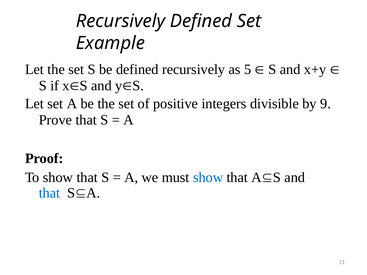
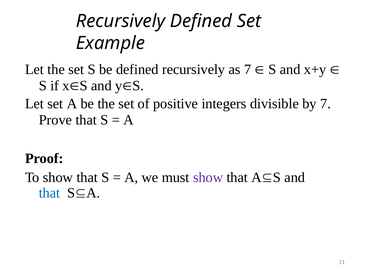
as 5: 5 -> 7
by 9: 9 -> 7
show at (208, 178) colour: blue -> purple
